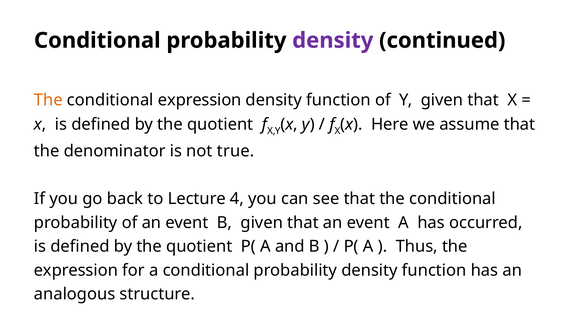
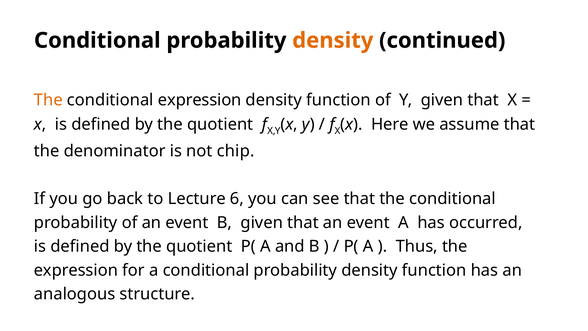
density at (333, 40) colour: purple -> orange
true: true -> chip
4: 4 -> 6
